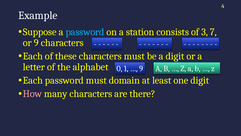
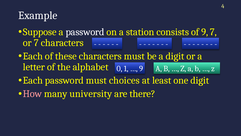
password at (85, 32) colour: light blue -> white
of 3: 3 -> 9
or 9: 9 -> 7
domain: domain -> choices
many characters: characters -> university
